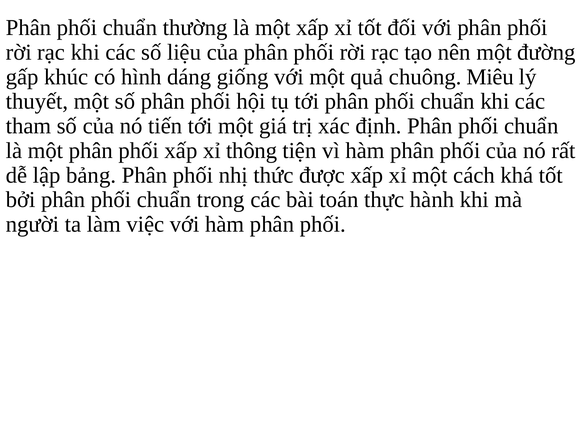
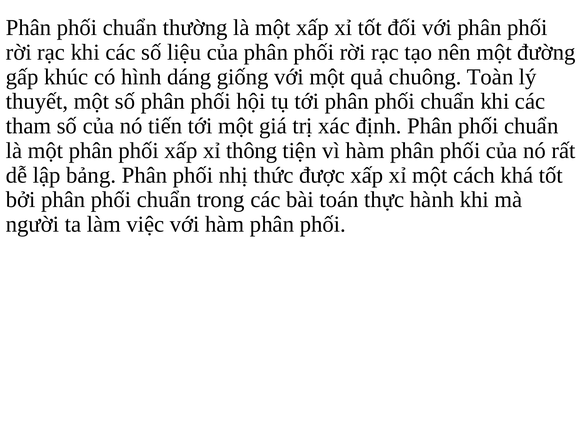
Miêu: Miêu -> Toàn
